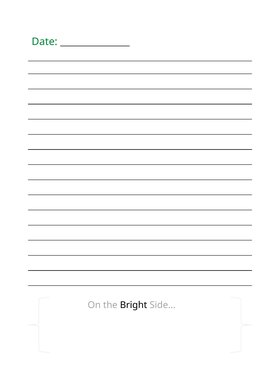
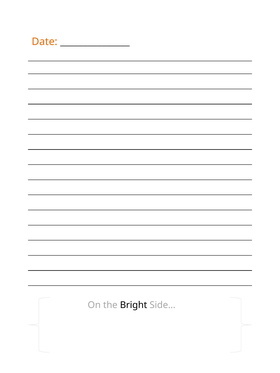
Date colour: green -> orange
